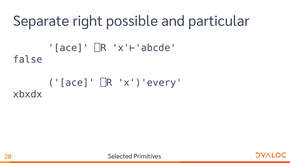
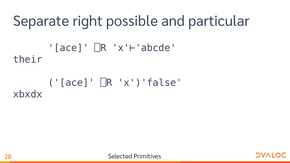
false: false -> their
x')'every: x')'every -> x')'false
